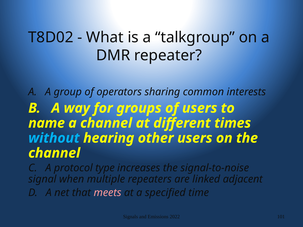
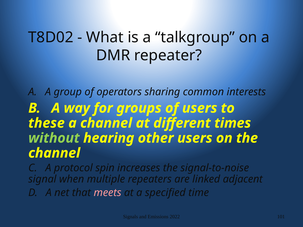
name: name -> these
without colour: light blue -> light green
type: type -> spin
